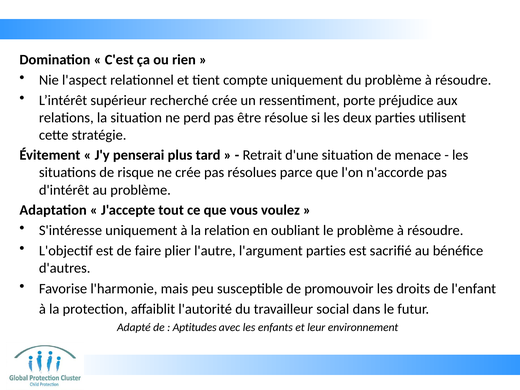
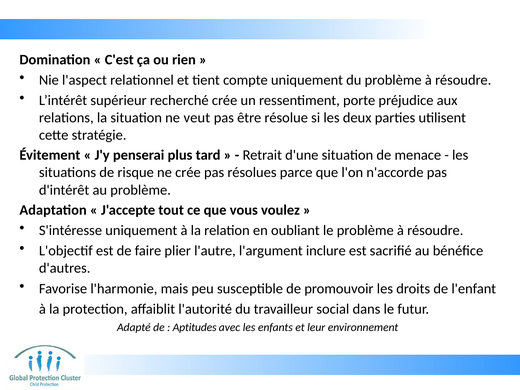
perd: perd -> veut
l'argument parties: parties -> inclure
